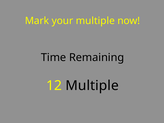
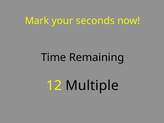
your multiple: multiple -> seconds
